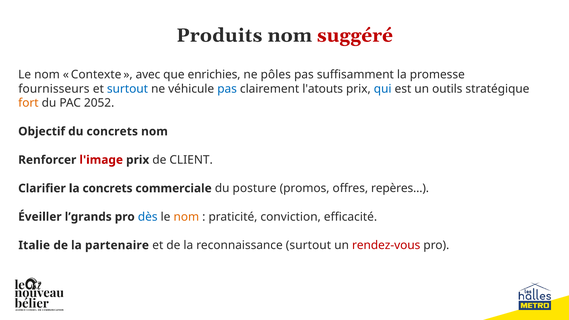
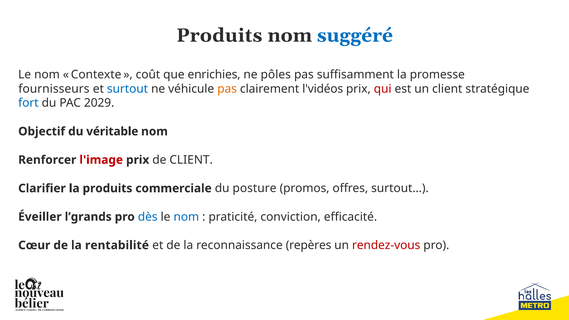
suggéré colour: red -> blue
avec: avec -> coût
pas at (227, 89) colour: blue -> orange
l'atouts: l'atouts -> l'vidéos
qui colour: blue -> red
un outils: outils -> client
fort colour: orange -> blue
2052: 2052 -> 2029
du concrets: concrets -> véritable
la concrets: concrets -> produits
repères…: repères… -> surtout…
nom at (186, 217) colour: orange -> blue
Italie: Italie -> Cœur
partenaire: partenaire -> rentabilité
reconnaissance surtout: surtout -> repères
